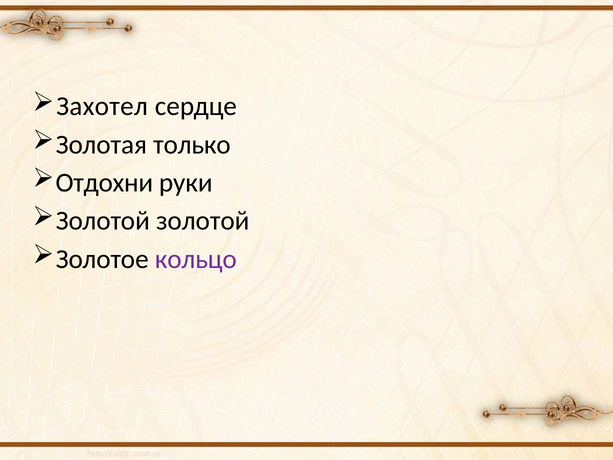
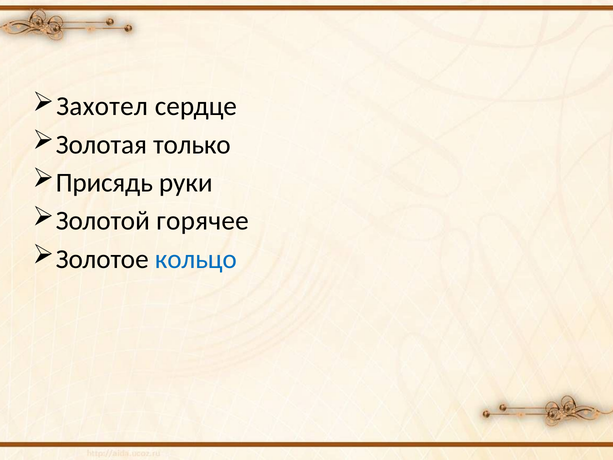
Отдохни: Отдохни -> Присядь
Золотой золотой: золотой -> горячее
кольцо colour: purple -> blue
